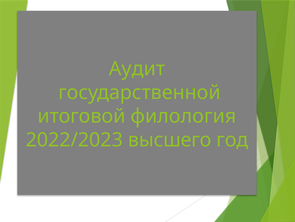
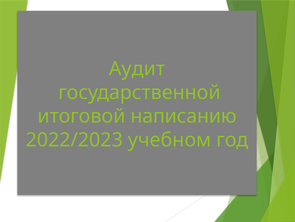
филология: филология -> написанию
высшего: высшего -> учебном
